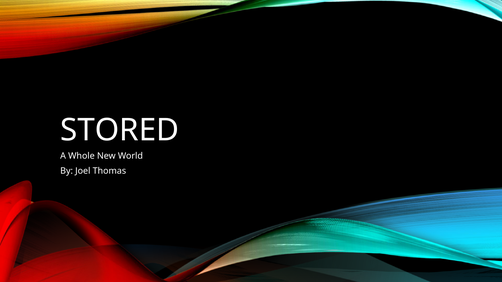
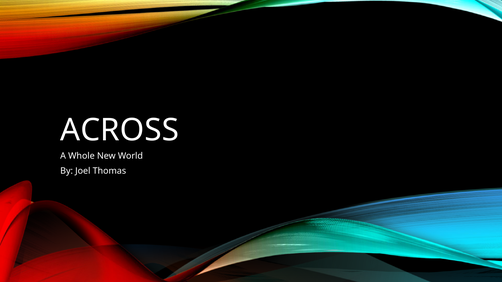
STORED: STORED -> ACROSS
